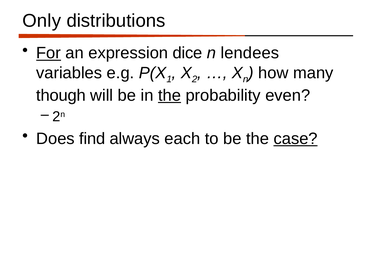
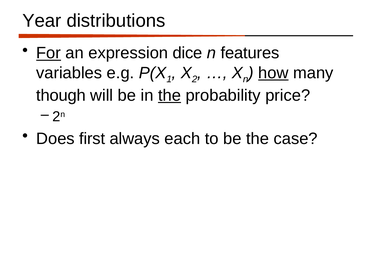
Only: Only -> Year
lendees: lendees -> features
how underline: none -> present
even: even -> price
find: find -> first
case underline: present -> none
